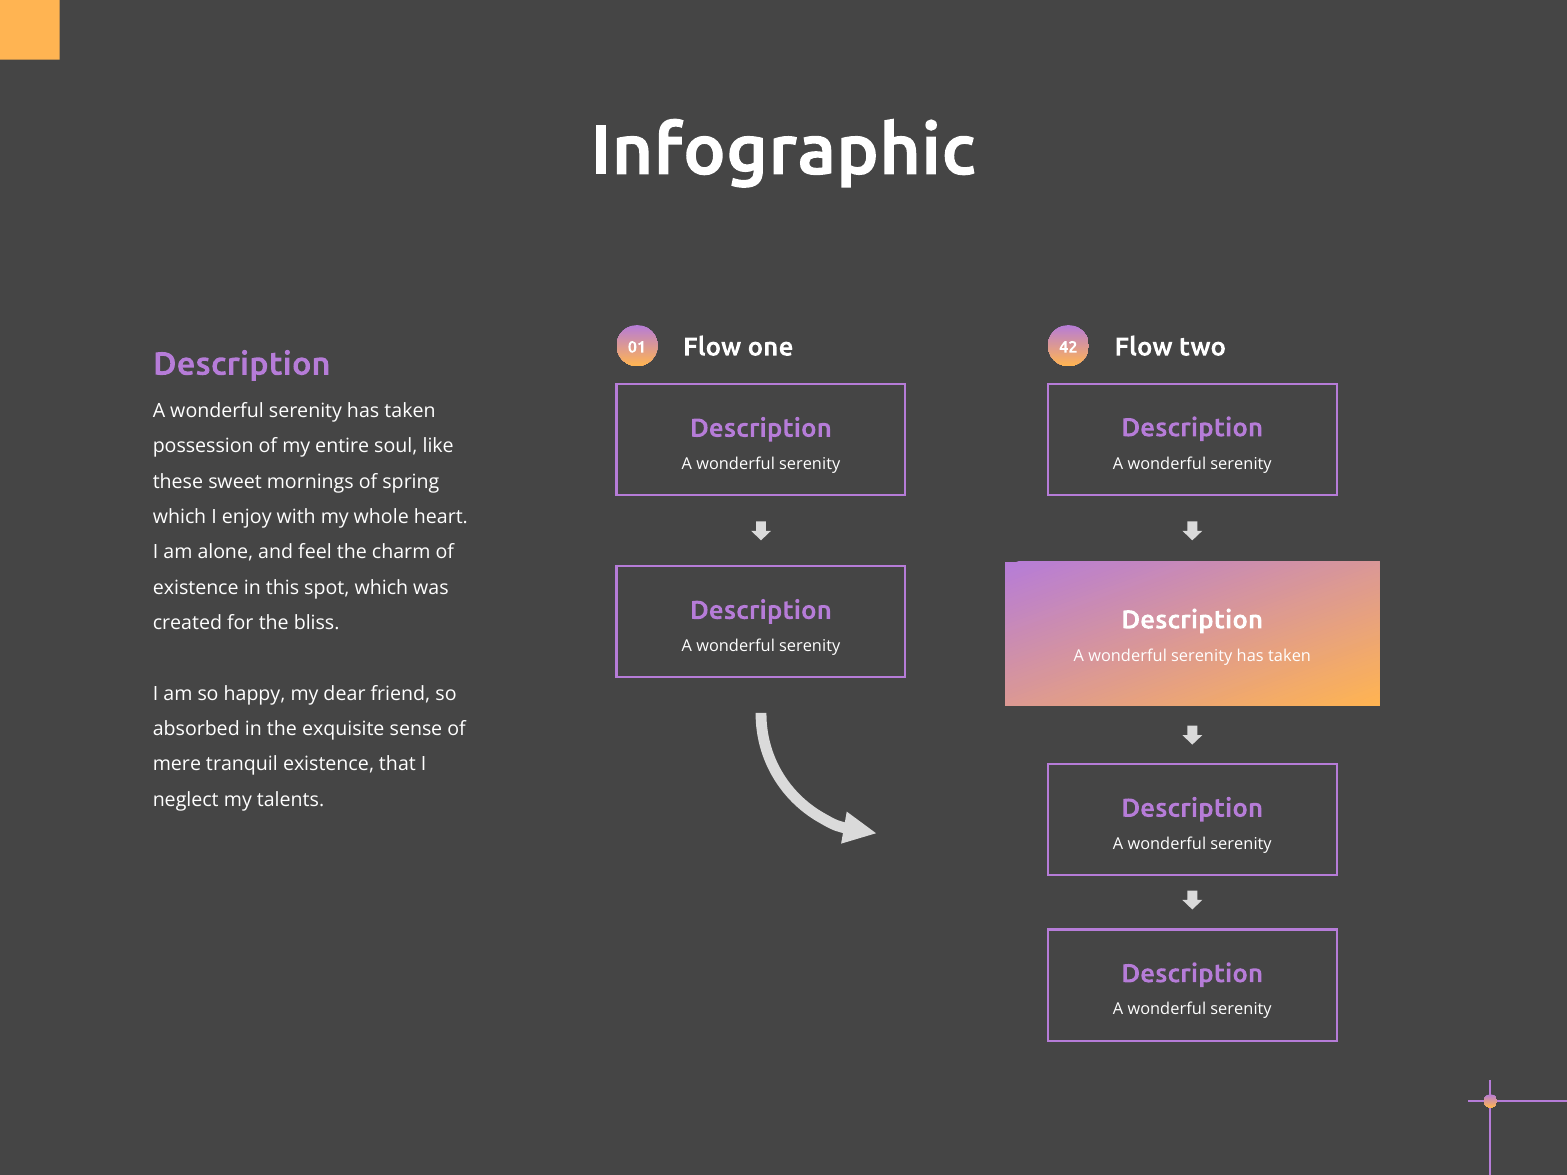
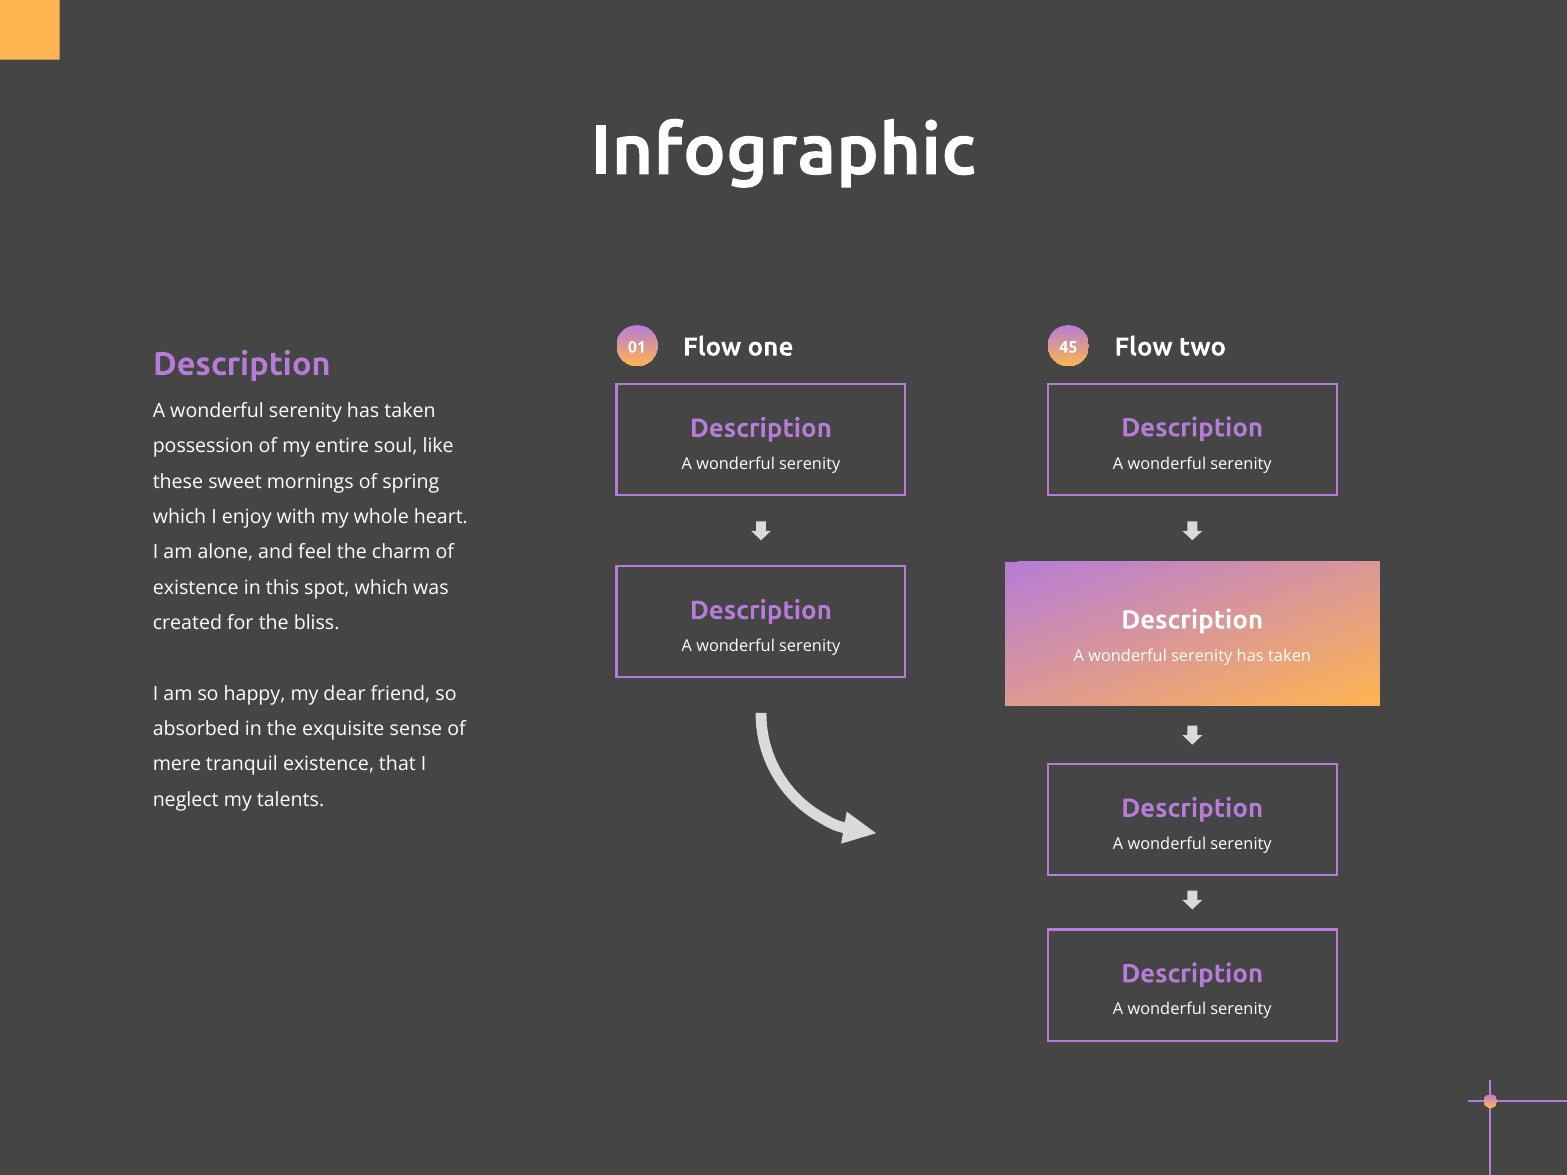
42: 42 -> 45
